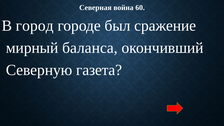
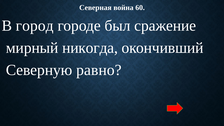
баланса: баланса -> никогда
газета: газета -> равно
